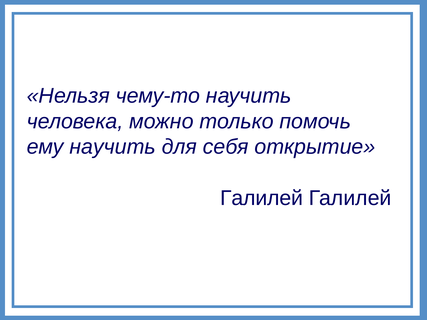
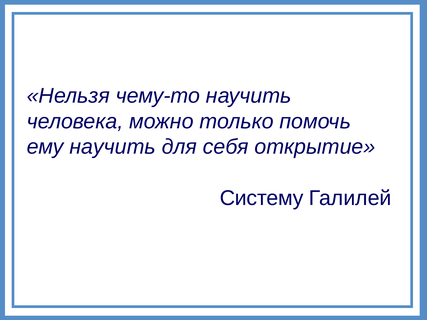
Галилей at (262, 198): Галилей -> Систему
